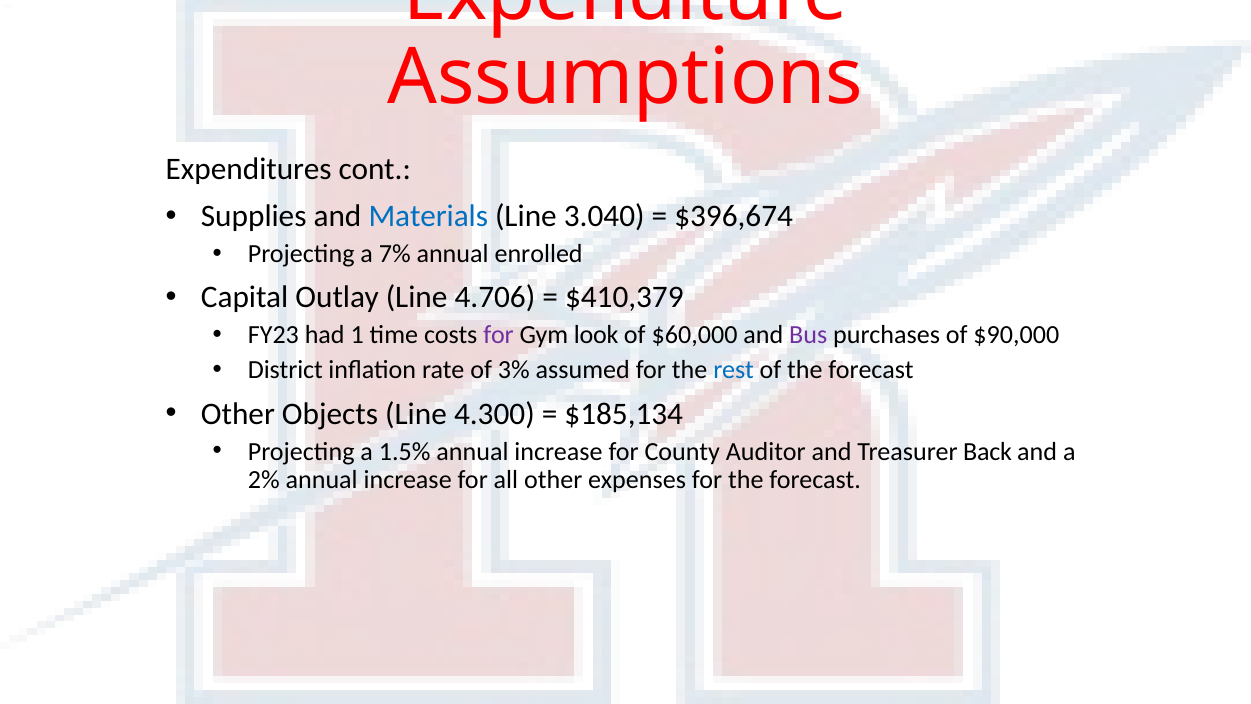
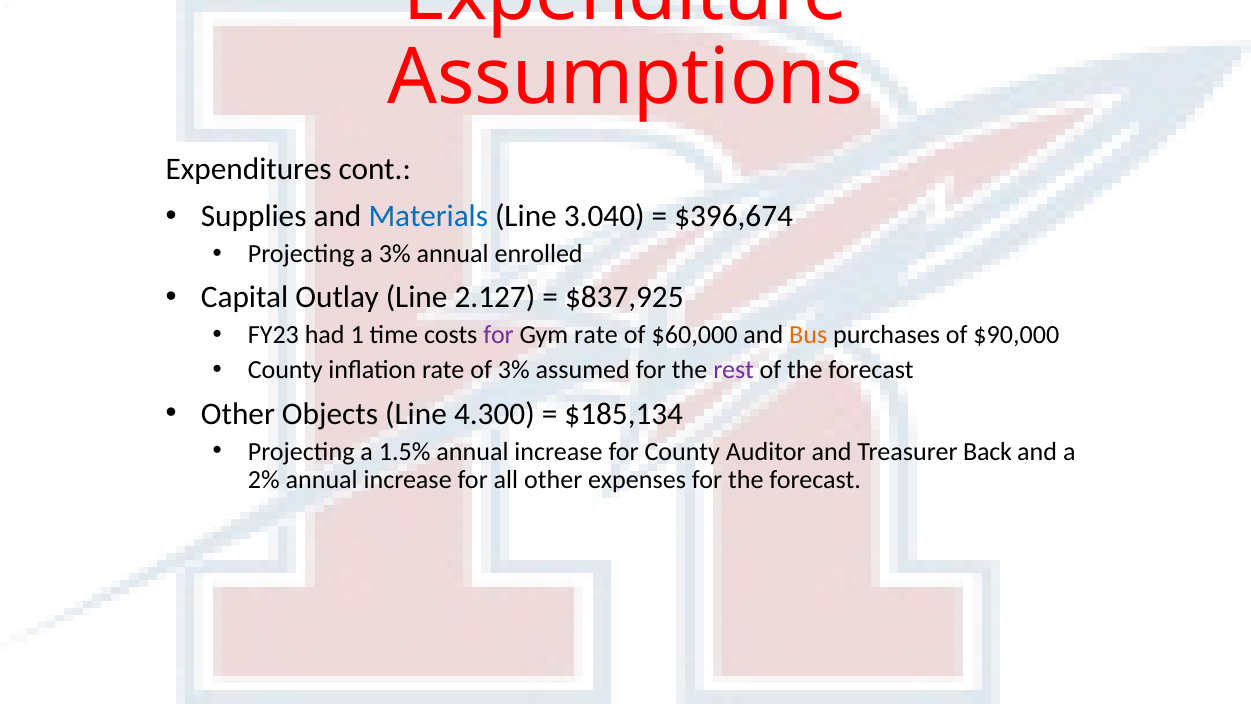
a 7%: 7% -> 3%
4.706: 4.706 -> 2.127
$410,379: $410,379 -> $837,925
Gym look: look -> rate
Bus colour: purple -> orange
District at (285, 370): District -> County
rest colour: blue -> purple
